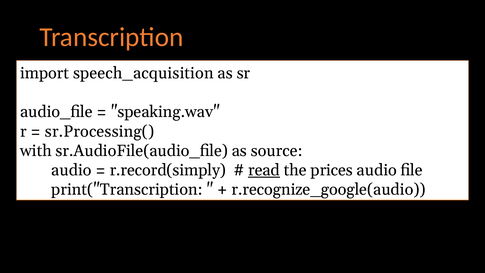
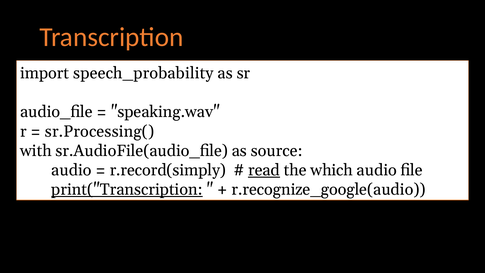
speech_acquisition: speech_acquisition -> speech_probability
prices: prices -> which
print("Transcription underline: none -> present
